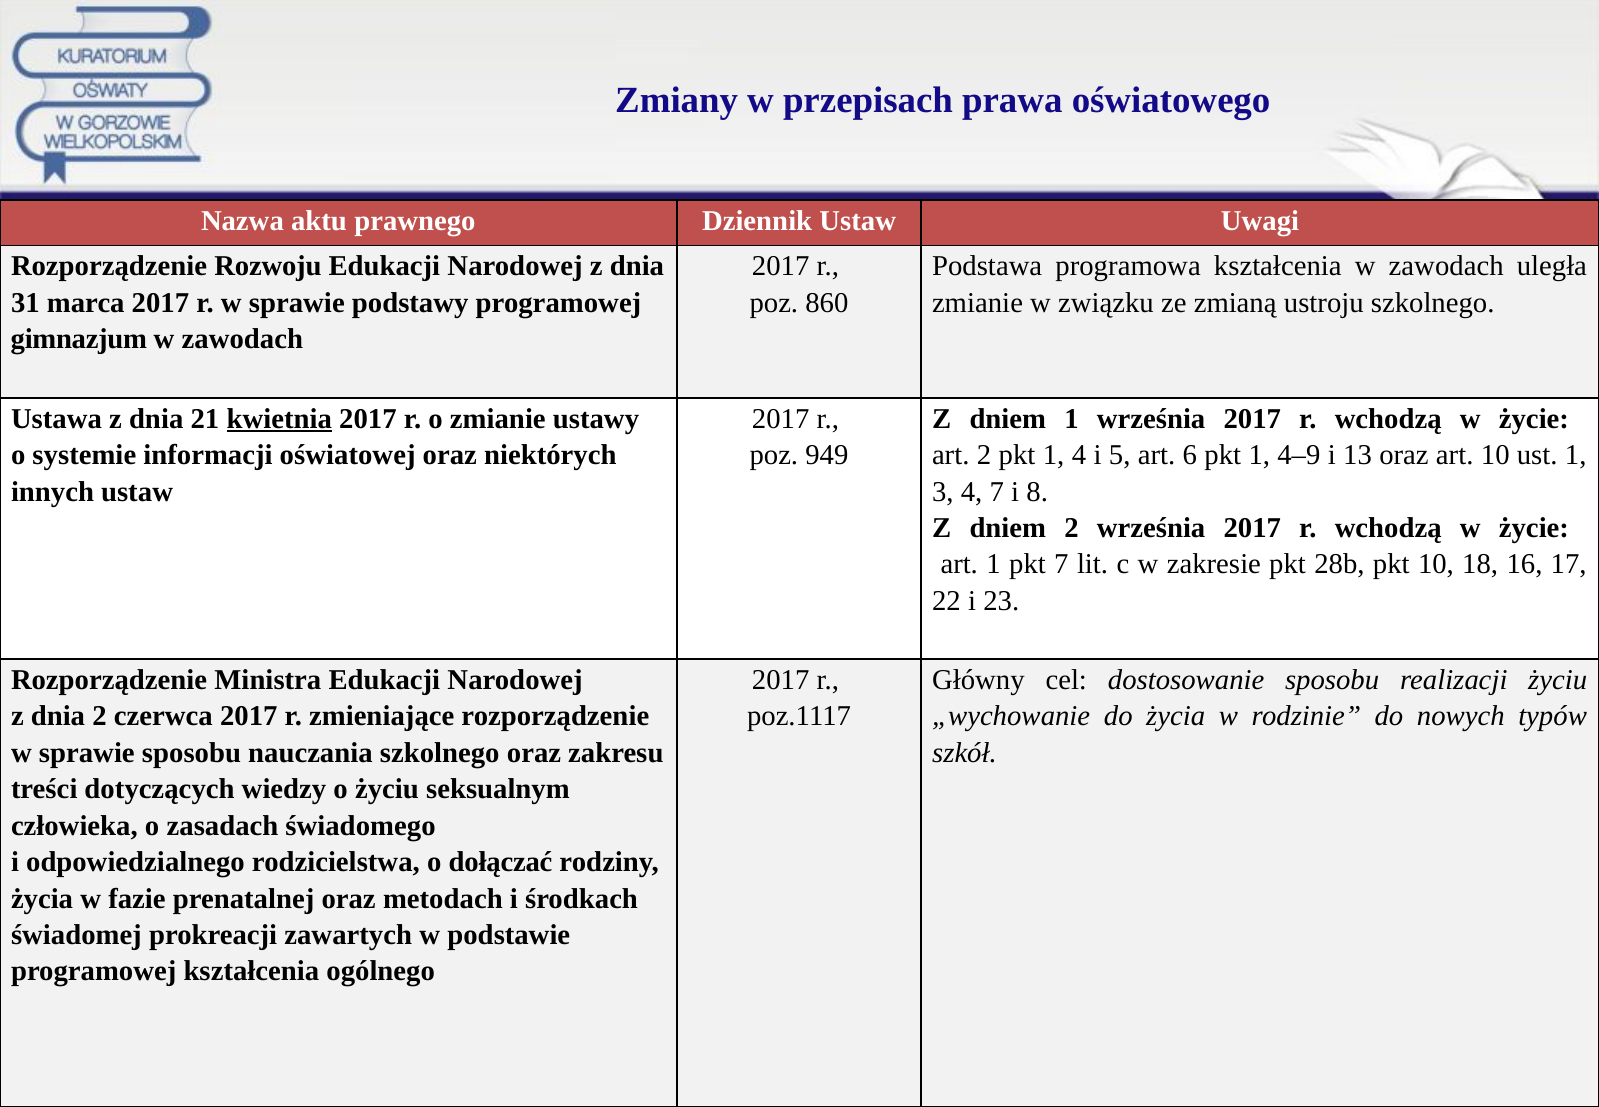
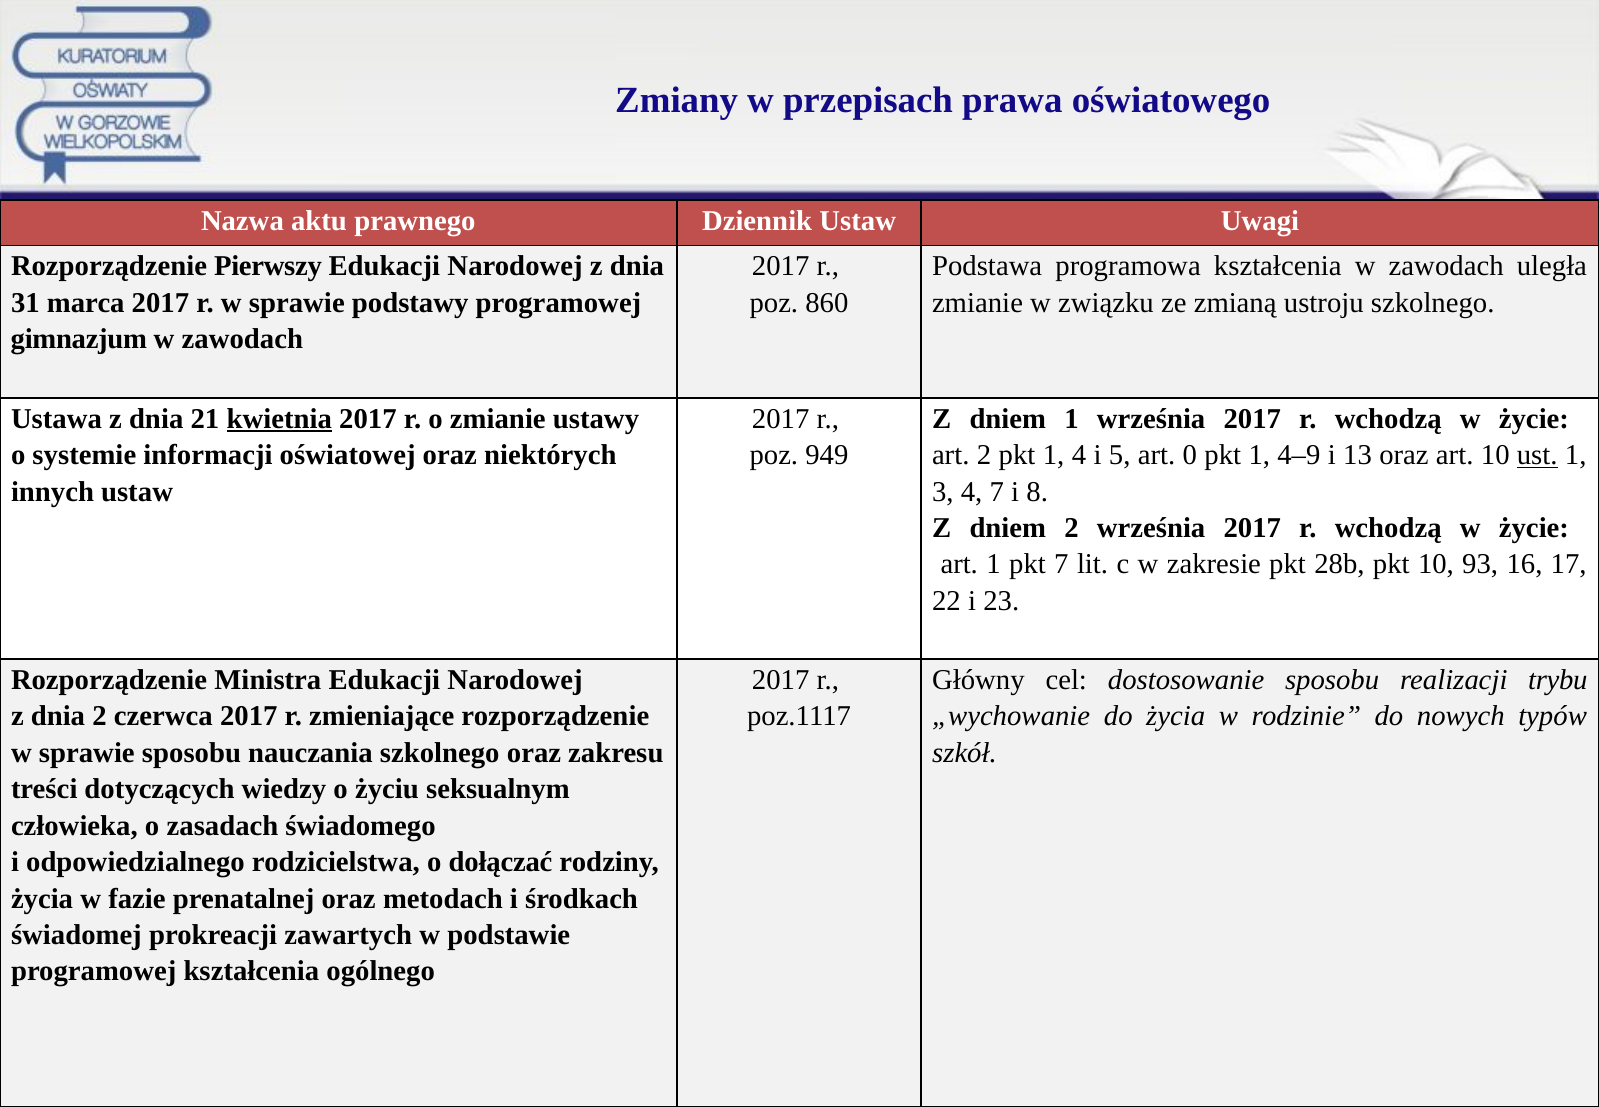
Rozwoju: Rozwoju -> Pierwszy
6: 6 -> 0
ust underline: none -> present
18: 18 -> 93
realizacji życiu: życiu -> trybu
